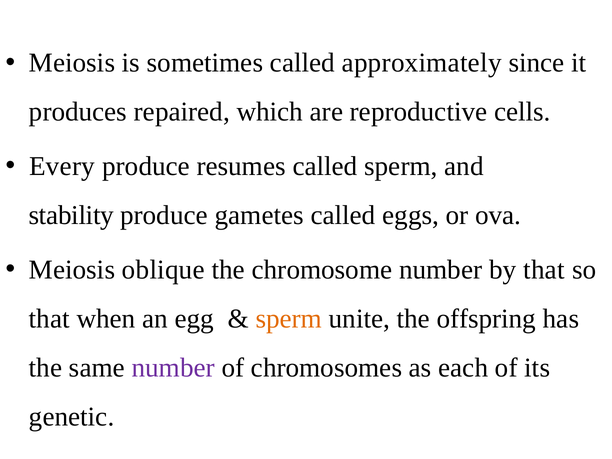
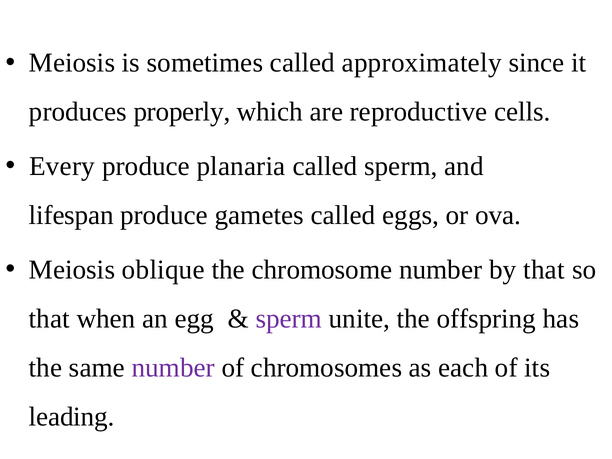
repaired: repaired -> properly
resumes: resumes -> planaria
stability: stability -> lifespan
sperm at (289, 319) colour: orange -> purple
genetic: genetic -> leading
